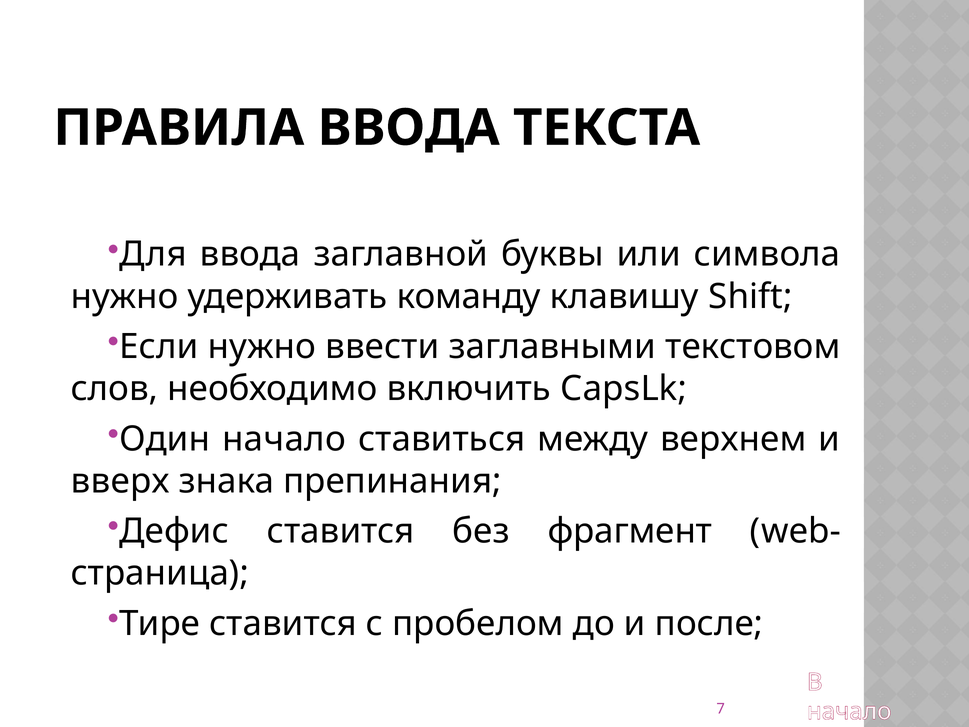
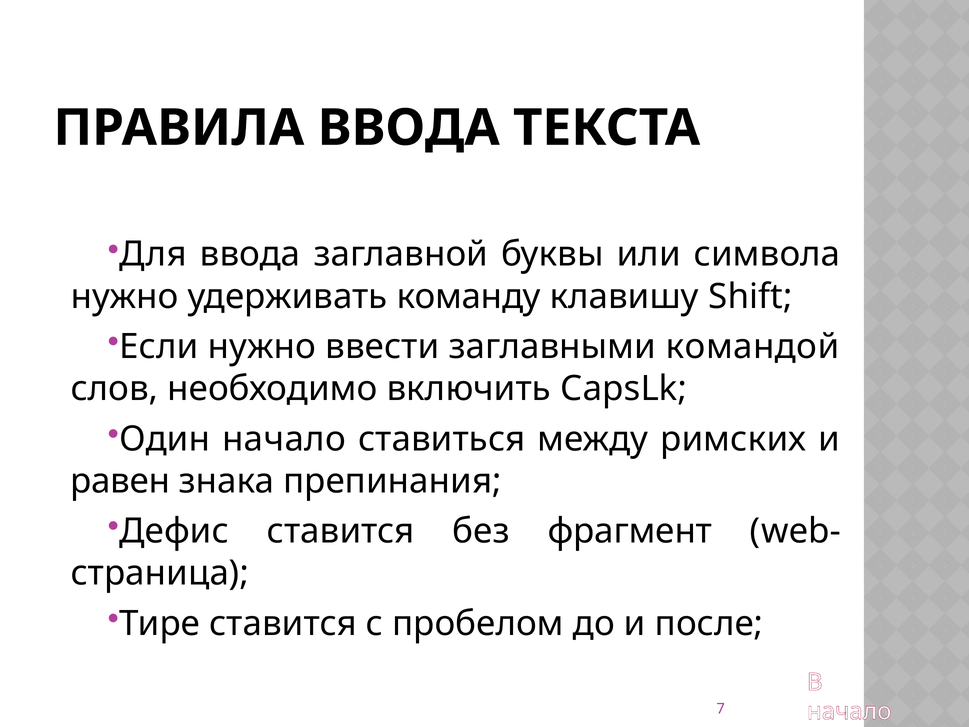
текстовом: текстовом -> командой
верхнем: верхнем -> римских
вверх: вверх -> равен
